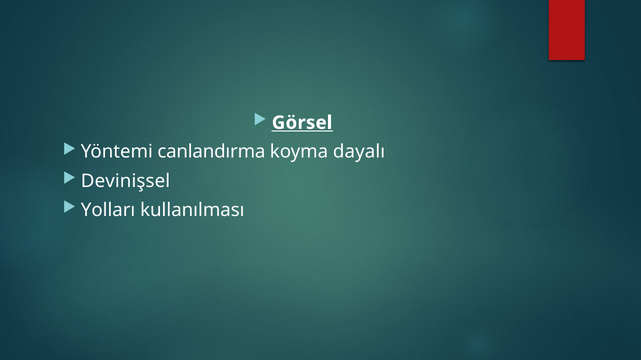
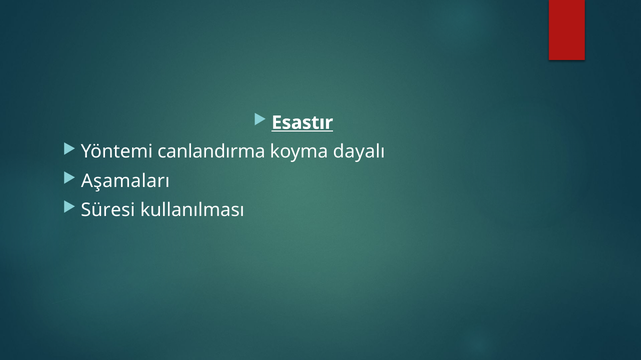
Görsel: Görsel -> Esastır
Devinişsel: Devinişsel -> Aşamaları
Yolları: Yolları -> Süresi
